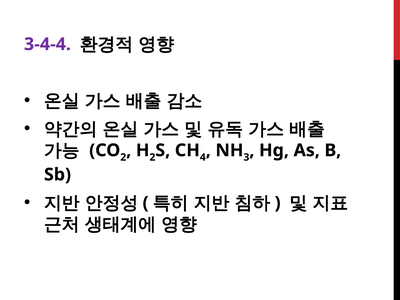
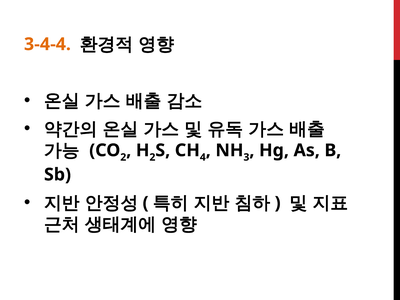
3-4-4 colour: purple -> orange
